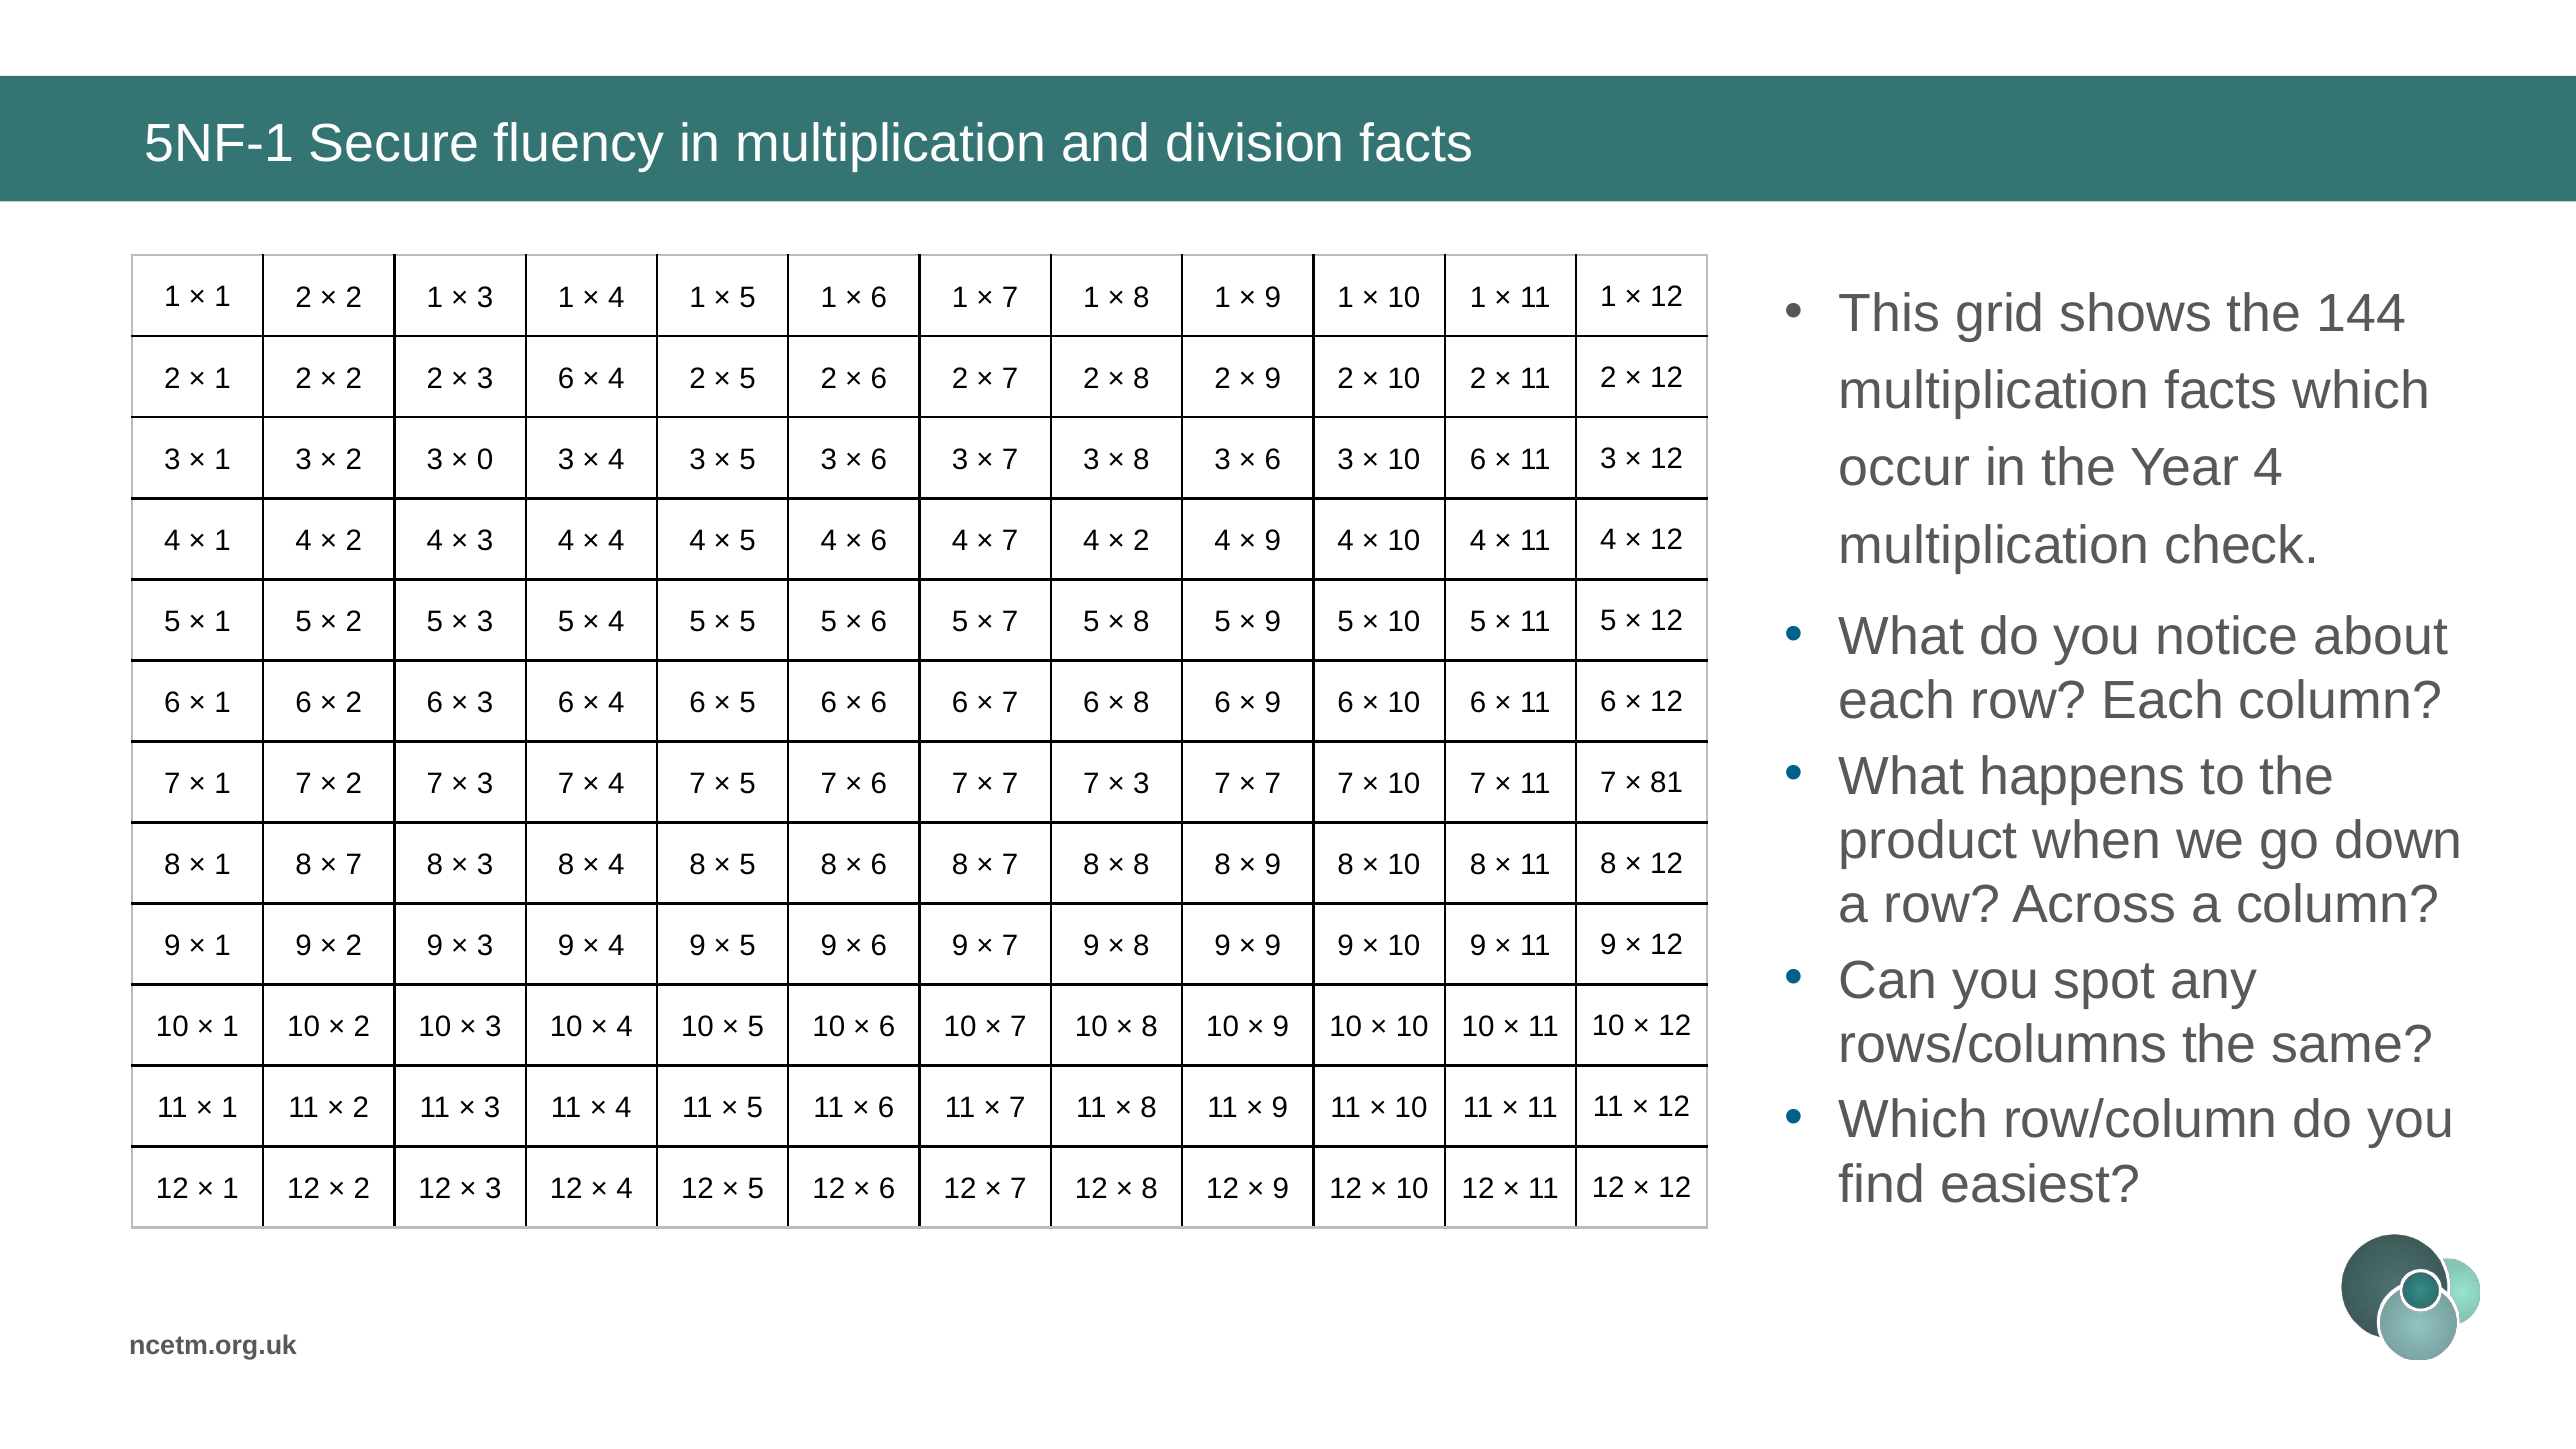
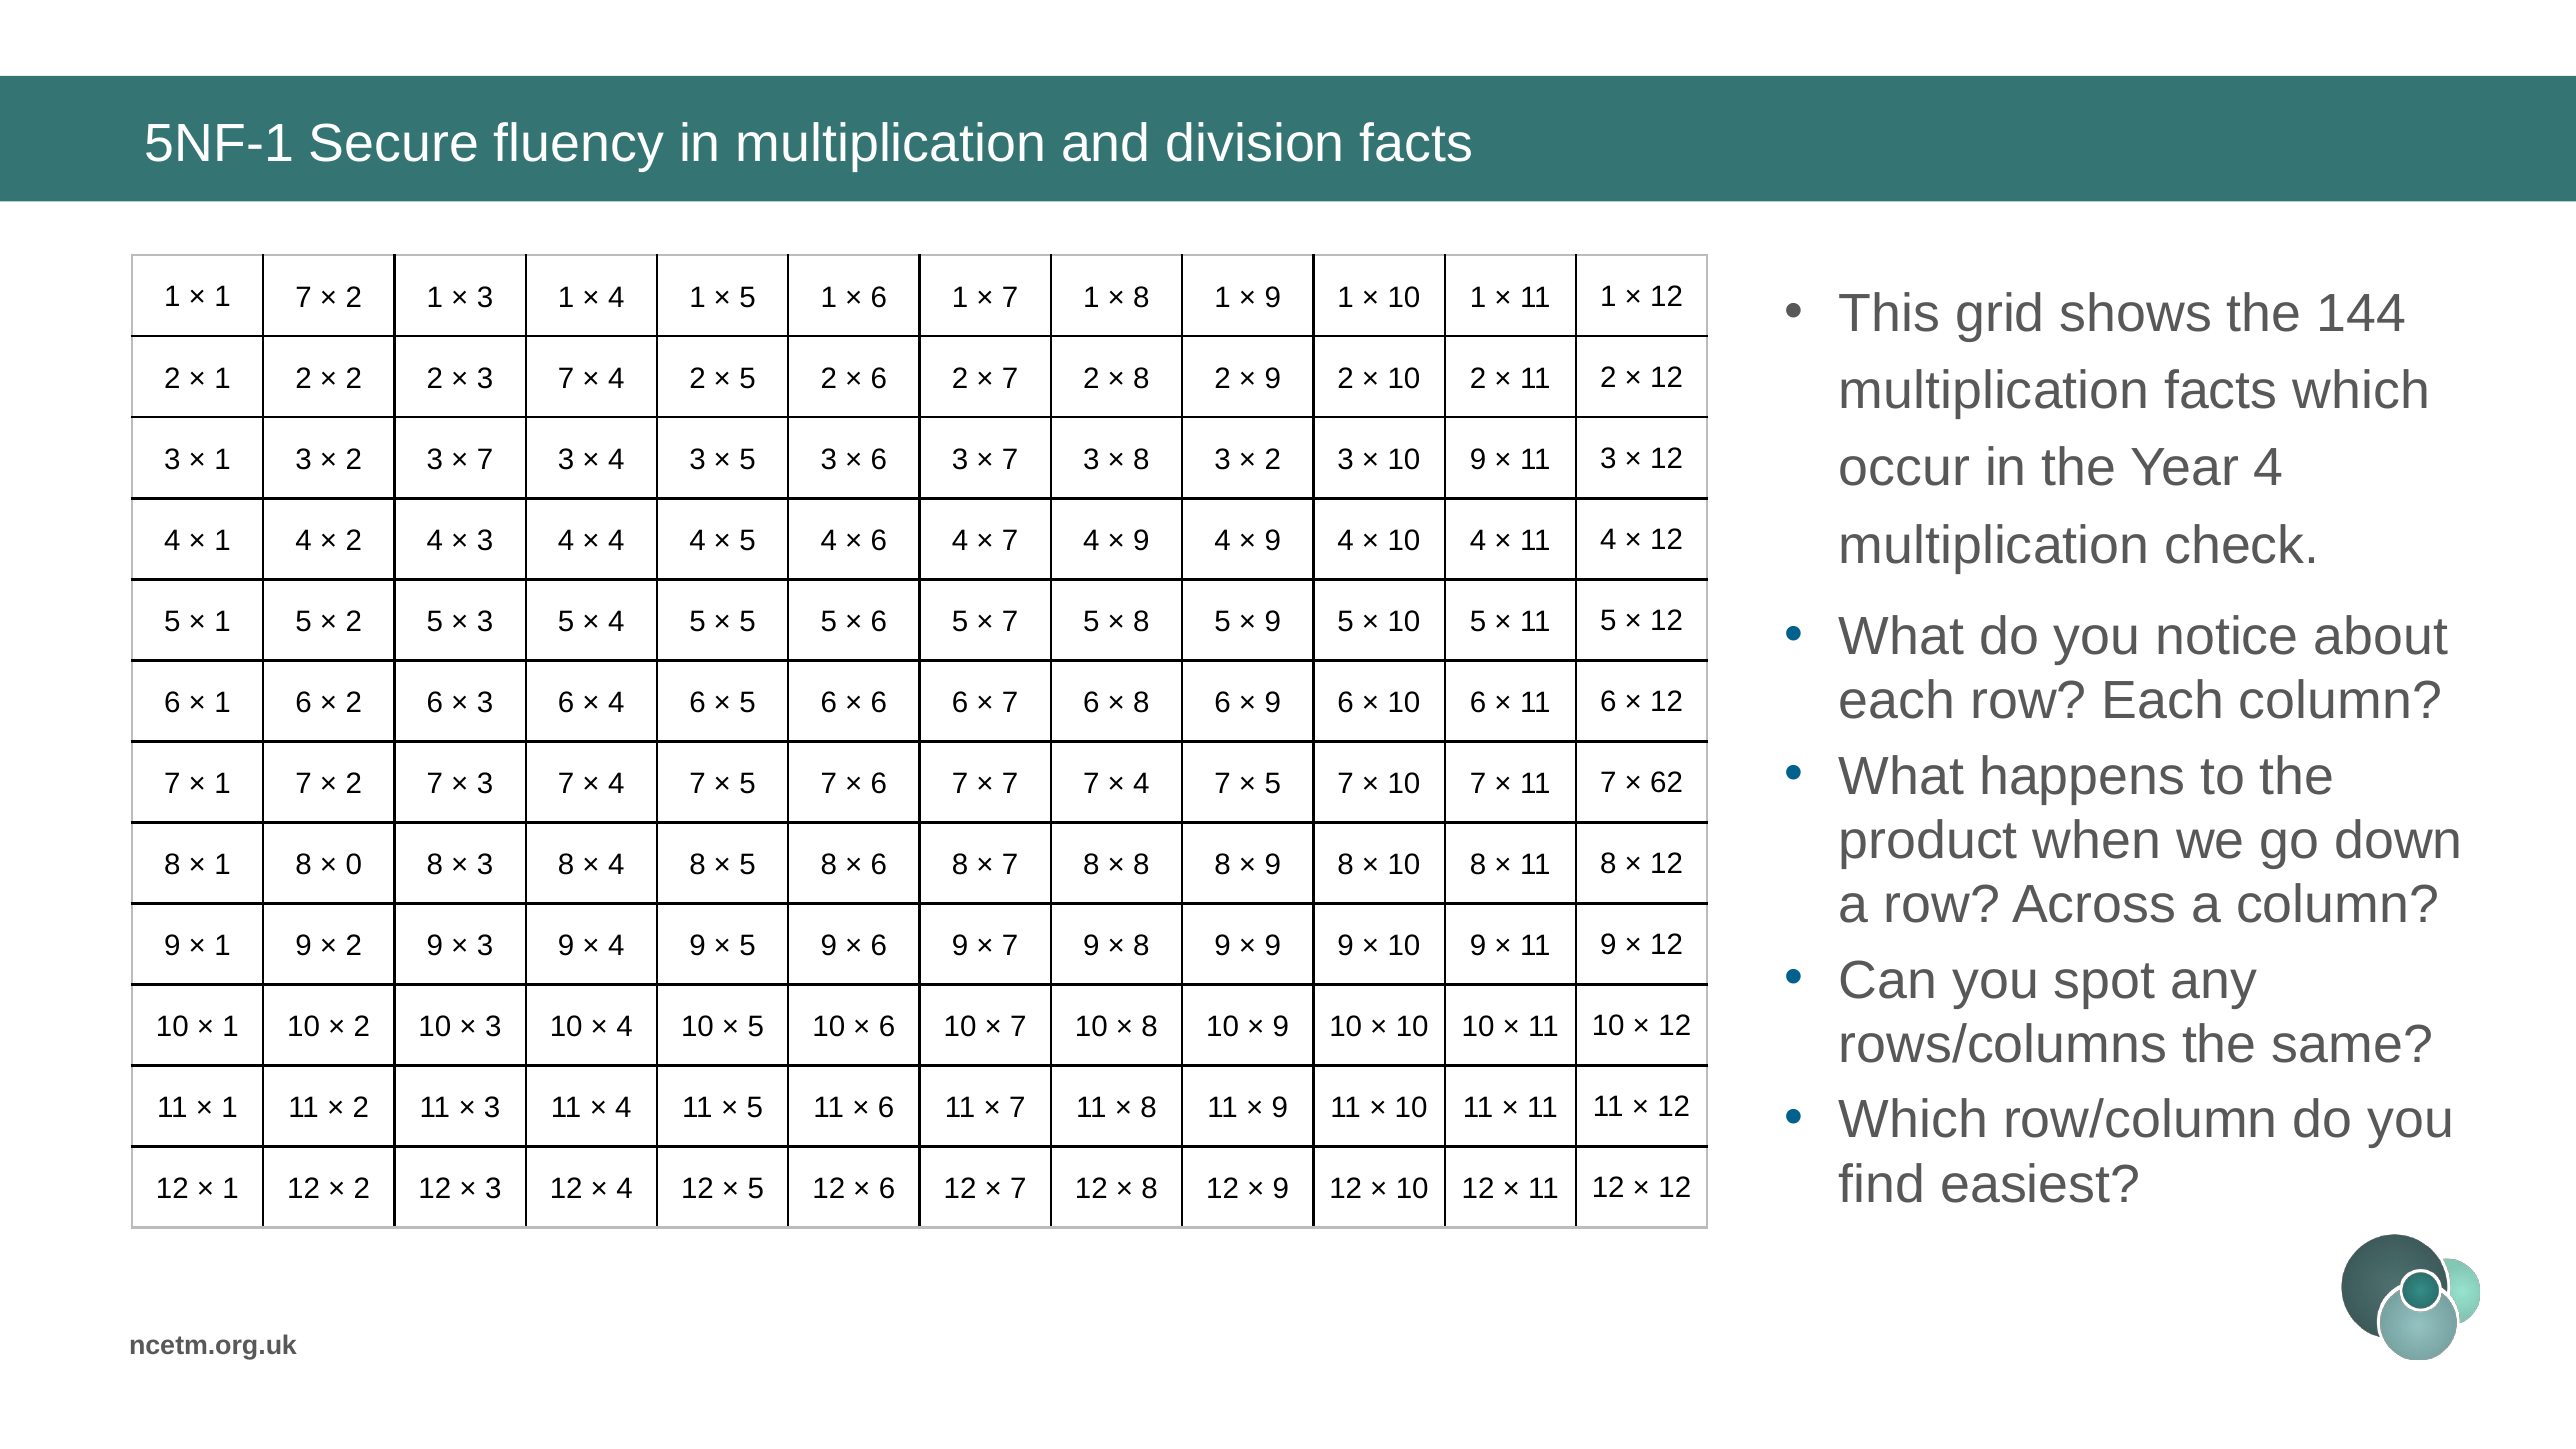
2 at (304, 297): 2 -> 7
6 at (566, 378): 6 -> 7
0 at (485, 459): 0 -> 7
6 at (1273, 459): 6 -> 2
6 at (1478, 459): 6 -> 9
2 at (1141, 540): 2 -> 9
3 at (1141, 783): 3 -> 4
7 at (1273, 783): 7 -> 5
81: 81 -> 62
7 at (354, 864): 7 -> 0
